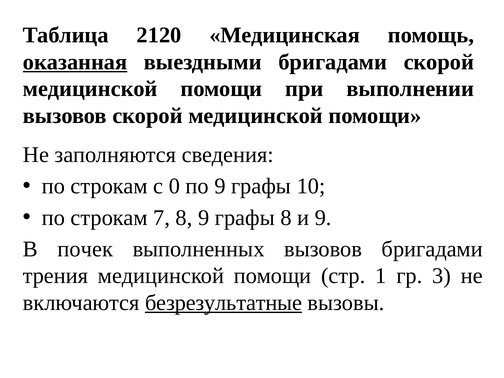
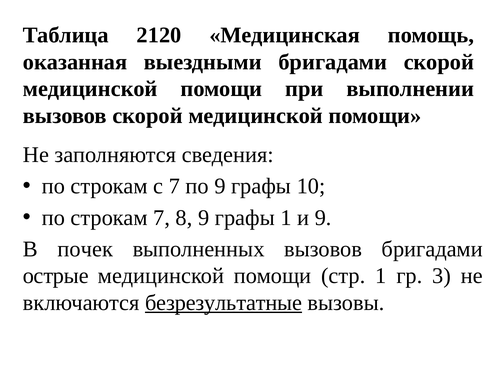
оказанная underline: present -> none
с 0: 0 -> 7
графы 8: 8 -> 1
трения: трения -> острые
